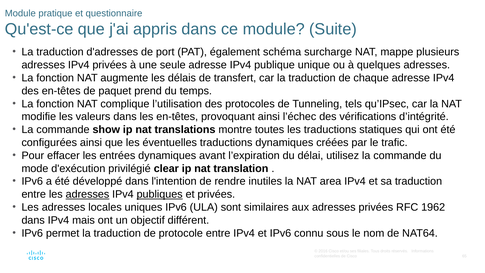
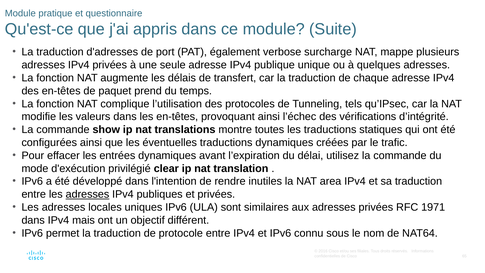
schéma: schéma -> verbose
publiques underline: present -> none
1962: 1962 -> 1971
